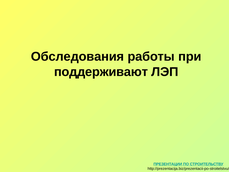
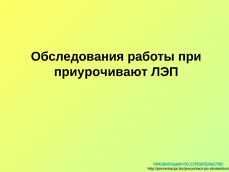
поддерживают: поддерживают -> приурочивают
